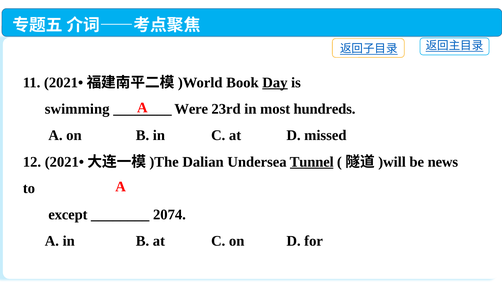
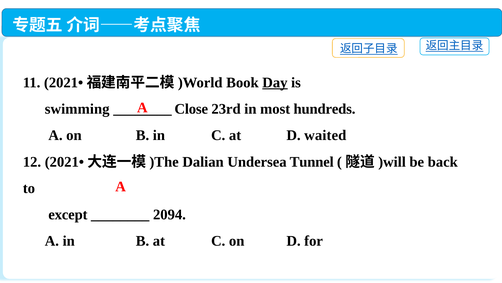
Were: Were -> Close
missed: missed -> waited
Tunnel underline: present -> none
news: news -> back
2074: 2074 -> 2094
